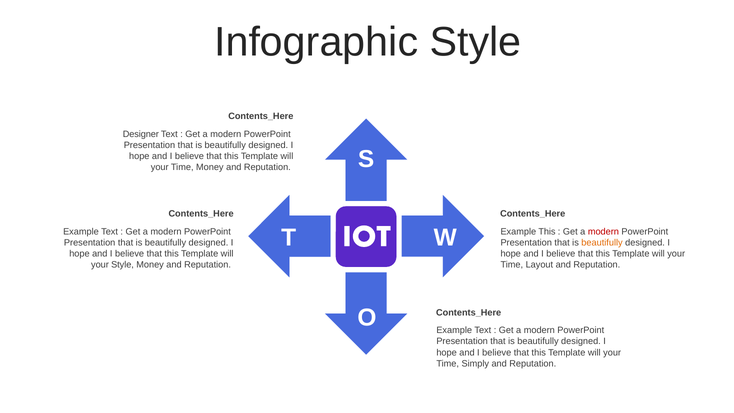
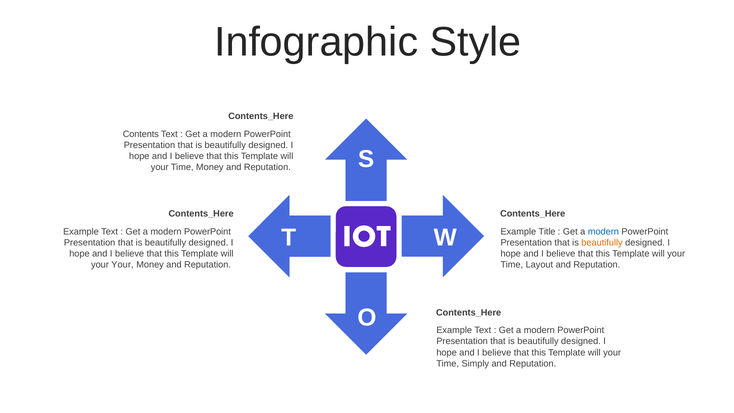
Designer: Designer -> Contents
Example This: This -> Title
modern at (603, 232) colour: red -> blue
your Style: Style -> Your
